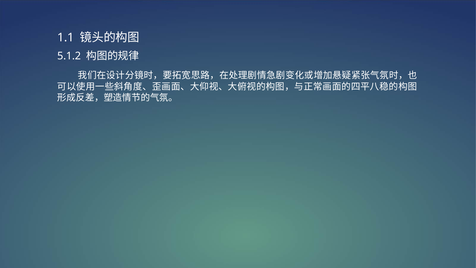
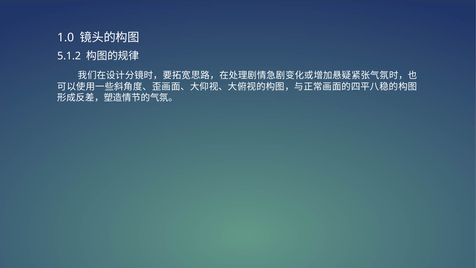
1.1: 1.1 -> 1.0
